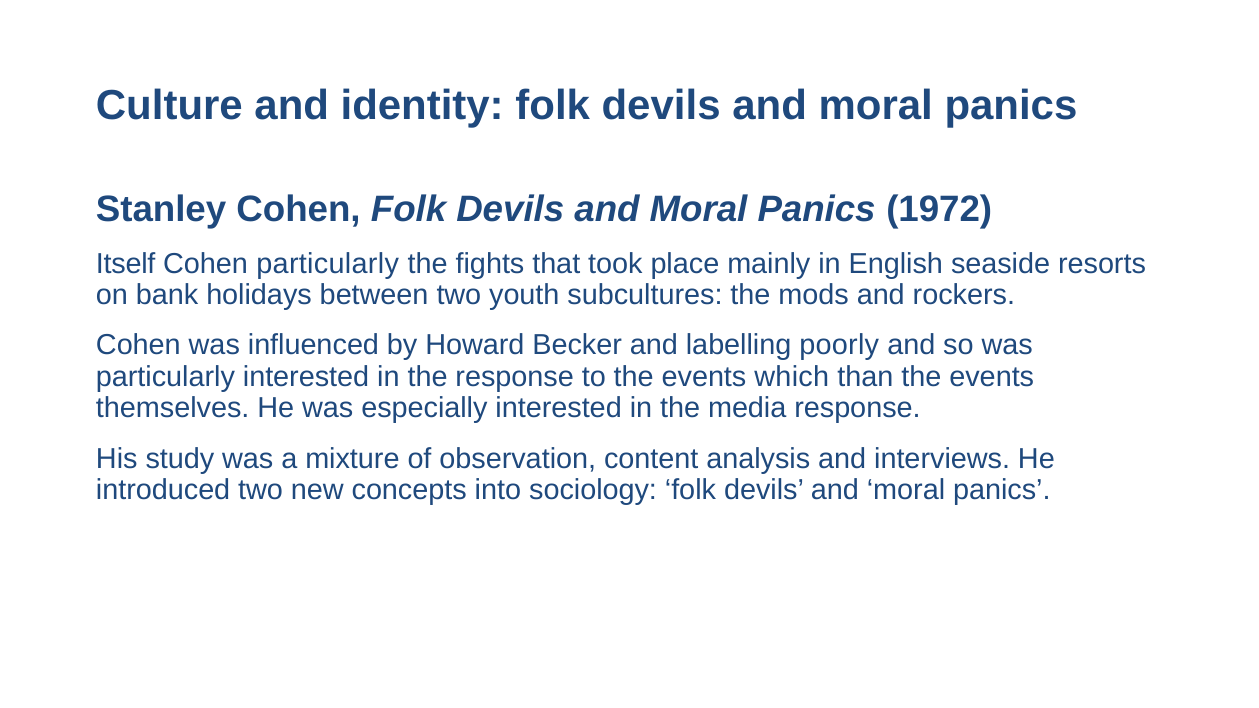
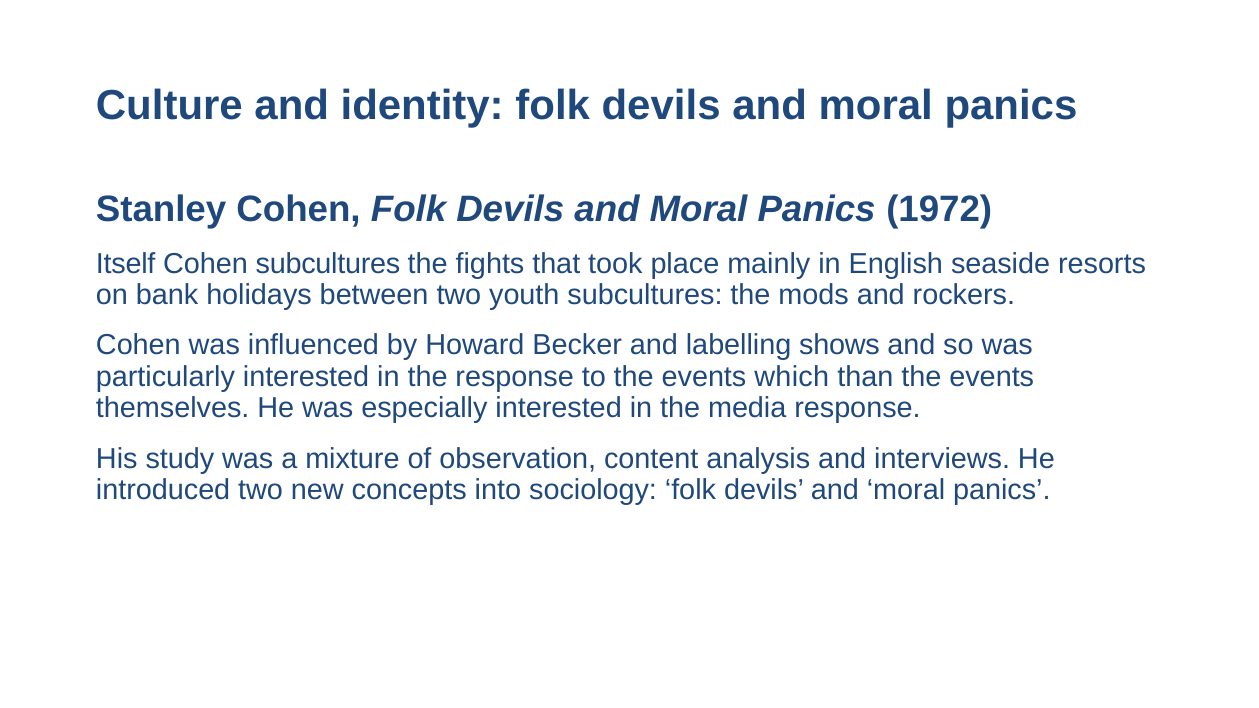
Cohen particularly: particularly -> subcultures
poorly: poorly -> shows
